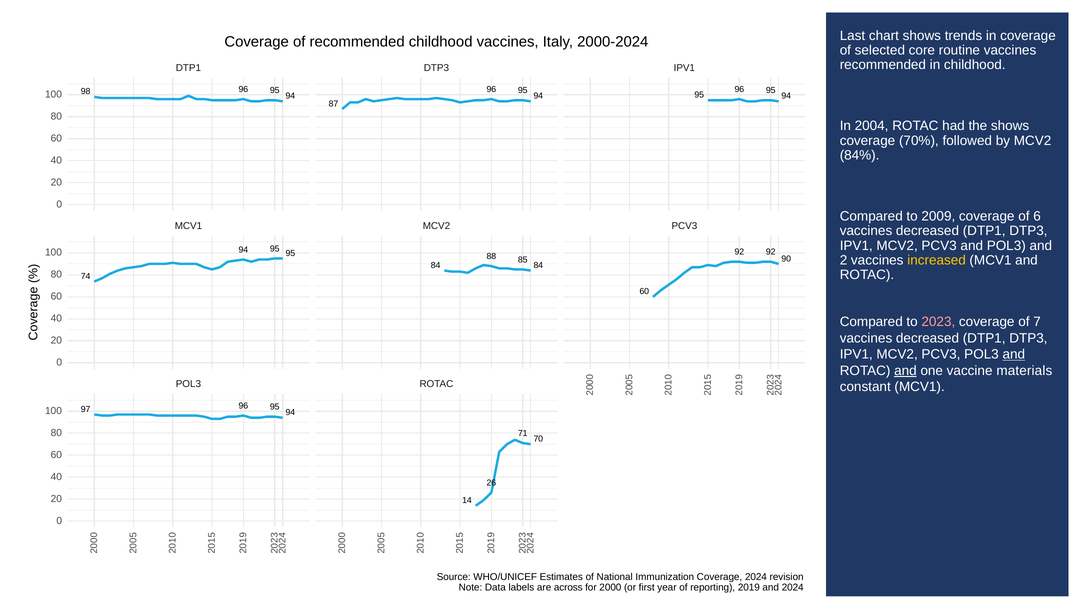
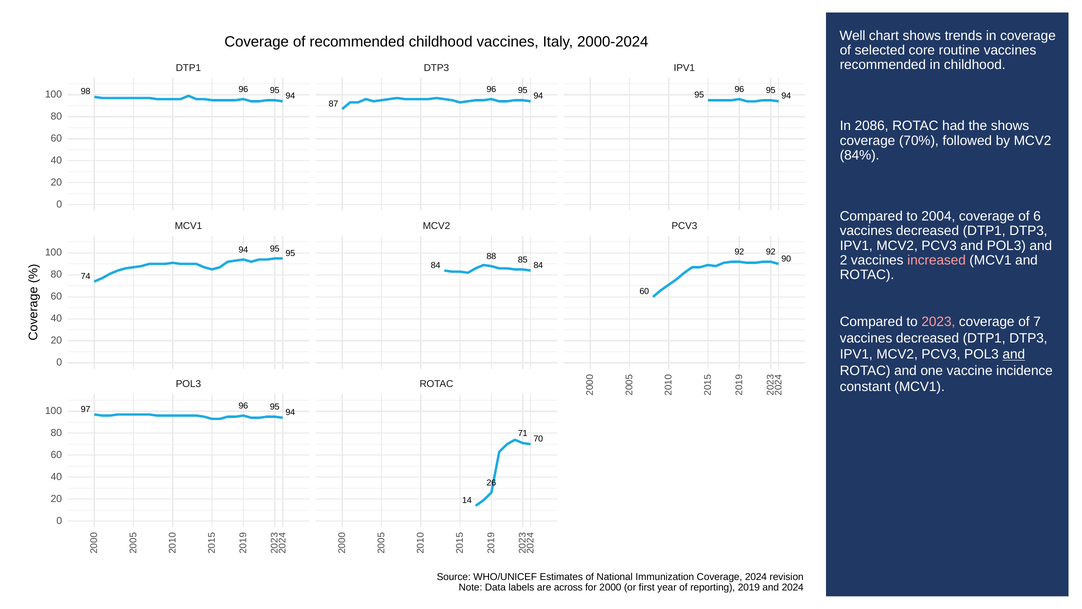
Last: Last -> Well
2004: 2004 -> 2086
2009: 2009 -> 2004
increased colour: yellow -> pink
and at (905, 370) underline: present -> none
materials: materials -> incidence
